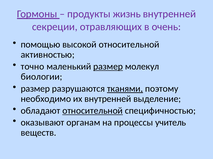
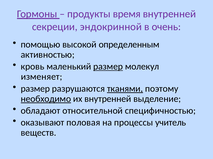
жизнь: жизнь -> время
отравляющих: отравляющих -> эндокринной
высокой относительной: относительной -> определенным
точно: точно -> кровь
биологии: биологии -> изменяет
необходимо underline: none -> present
относительной at (93, 111) underline: present -> none
органам: органам -> половая
